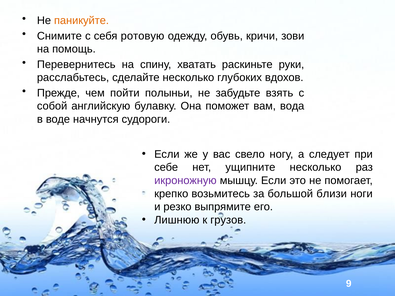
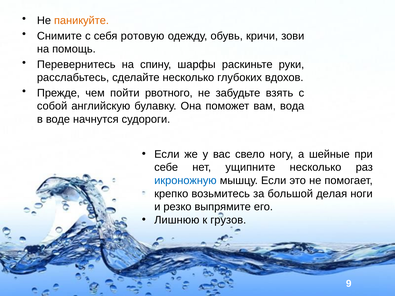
хватать: хватать -> шарфы
полыньи: полыньи -> рвотного
следует: следует -> шейные
икроножную colour: purple -> blue
близи: близи -> делая
